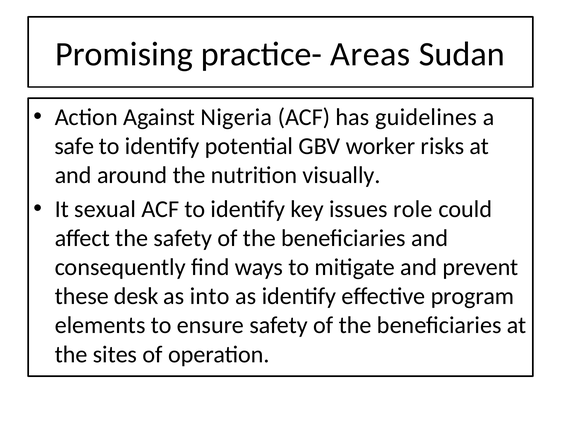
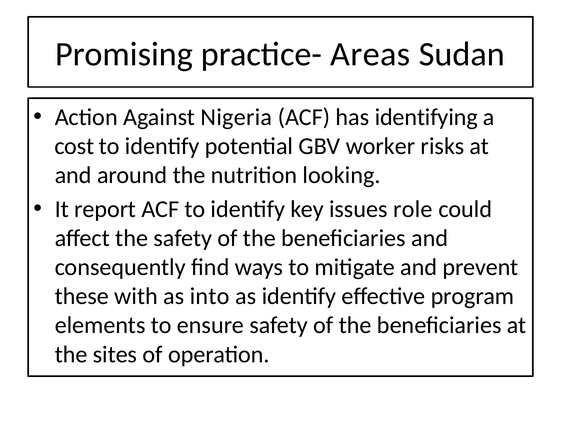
guidelines: guidelines -> identifying
safe: safe -> cost
visually: visually -> looking
sexual: sexual -> report
desk: desk -> with
